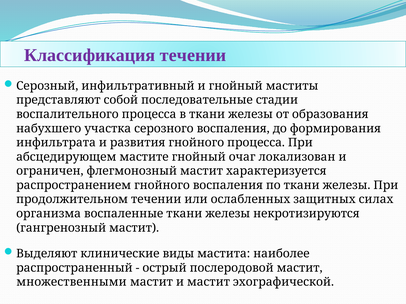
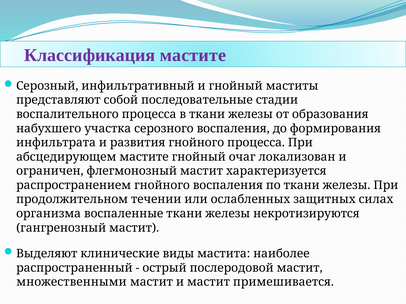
Классификация течении: течении -> мастите
эхографической: эхографической -> примешивается
